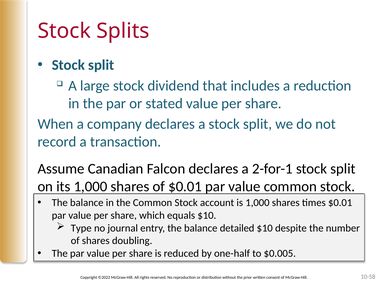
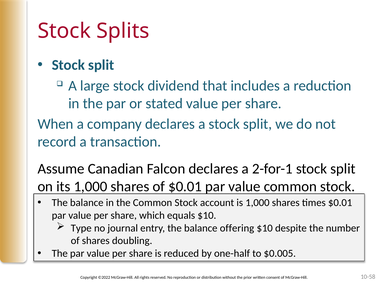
detailed: detailed -> offering
